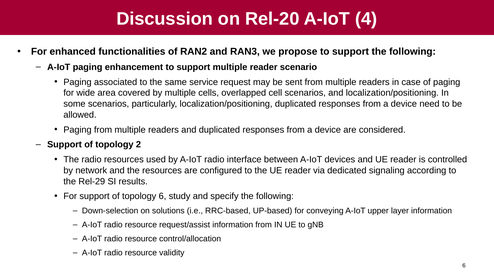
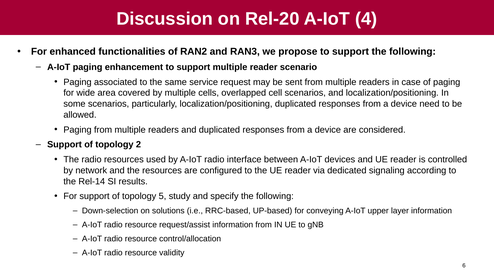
Rel-29: Rel-29 -> Rel-14
topology 6: 6 -> 5
